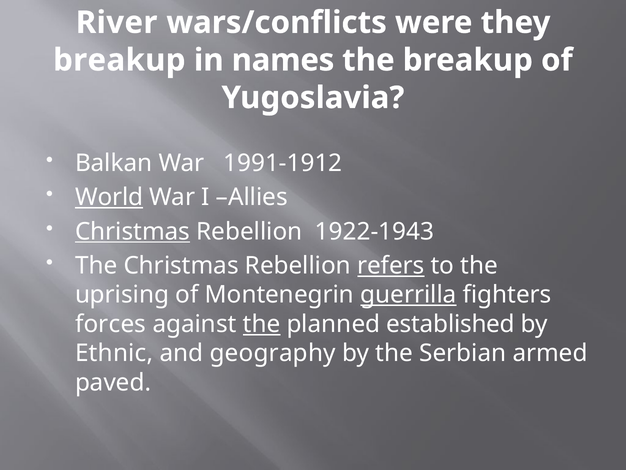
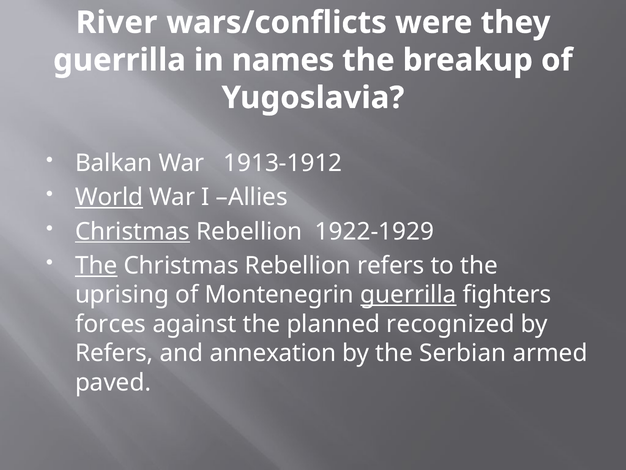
breakup at (119, 60): breakup -> guerrilla
1991-1912: 1991-1912 -> 1913-1912
1922-1943: 1922-1943 -> 1922-1929
The at (96, 265) underline: none -> present
refers at (391, 265) underline: present -> none
the at (262, 324) underline: present -> none
established: established -> recognized
Ethnic at (114, 353): Ethnic -> Refers
geography: geography -> annexation
